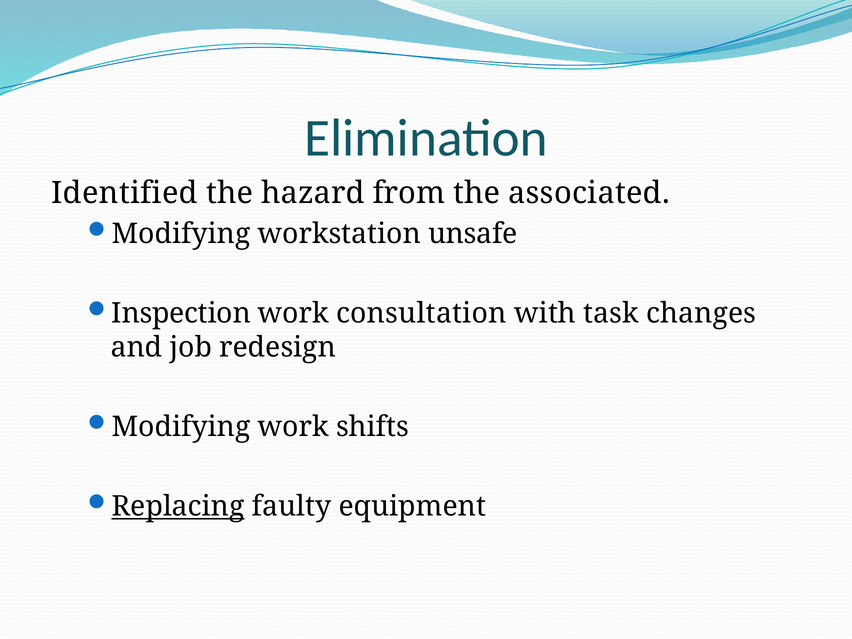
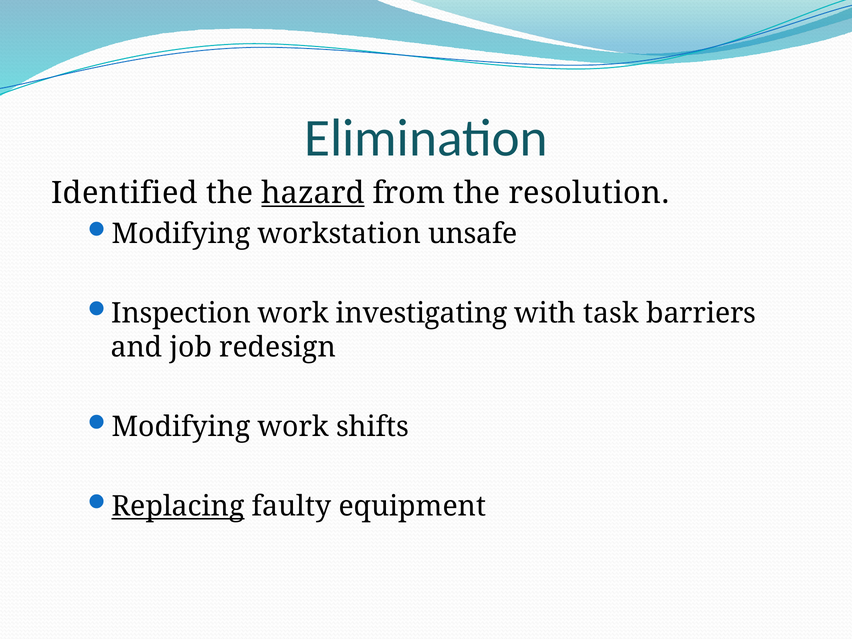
hazard underline: none -> present
associated: associated -> resolution
consultation: consultation -> investigating
changes: changes -> barriers
